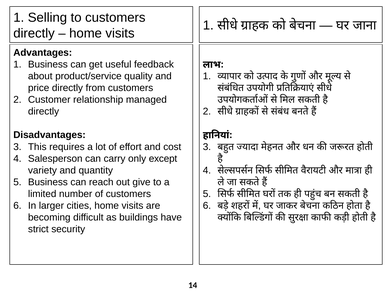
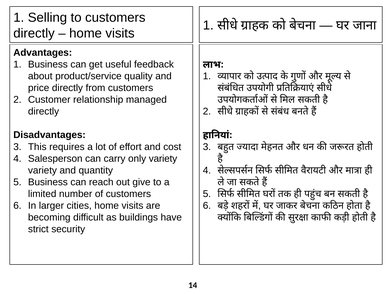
only except: except -> variety
